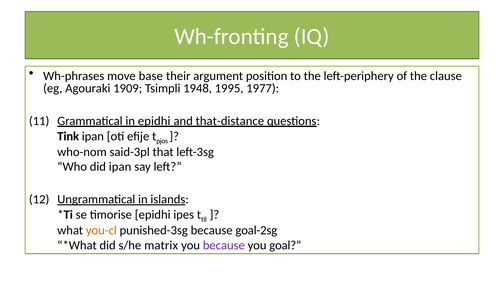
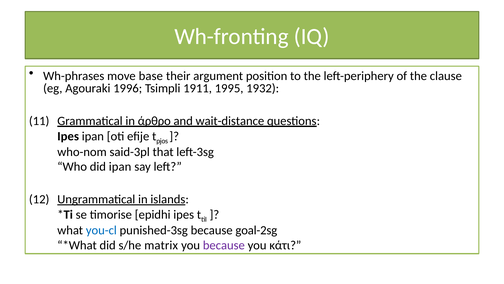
1909: 1909 -> 1996
1948: 1948 -> 1911
1977: 1977 -> 1932
in epidhi: epidhi -> άρθρο
that-distance: that-distance -> wait-distance
Tink at (68, 136): Tink -> Ipes
you-cl colour: orange -> blue
goal: goal -> κάτι
